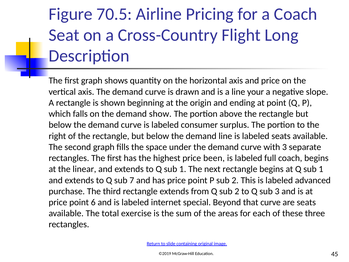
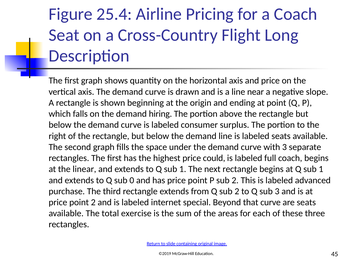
70.5: 70.5 -> 25.4
your: your -> near
show: show -> hiring
been: been -> could
7: 7 -> 0
point 6: 6 -> 2
